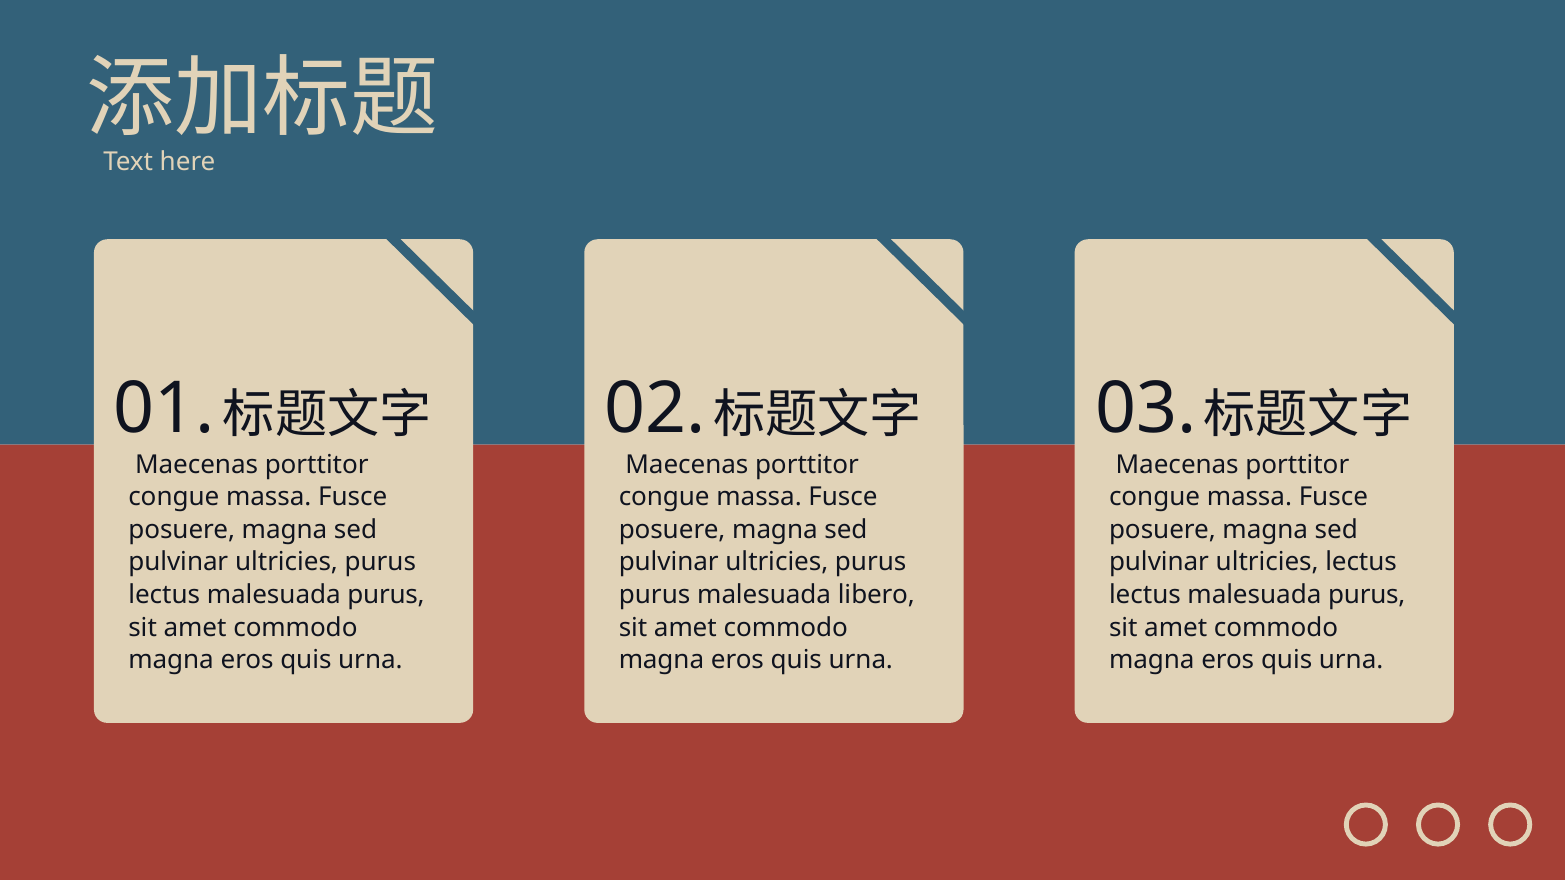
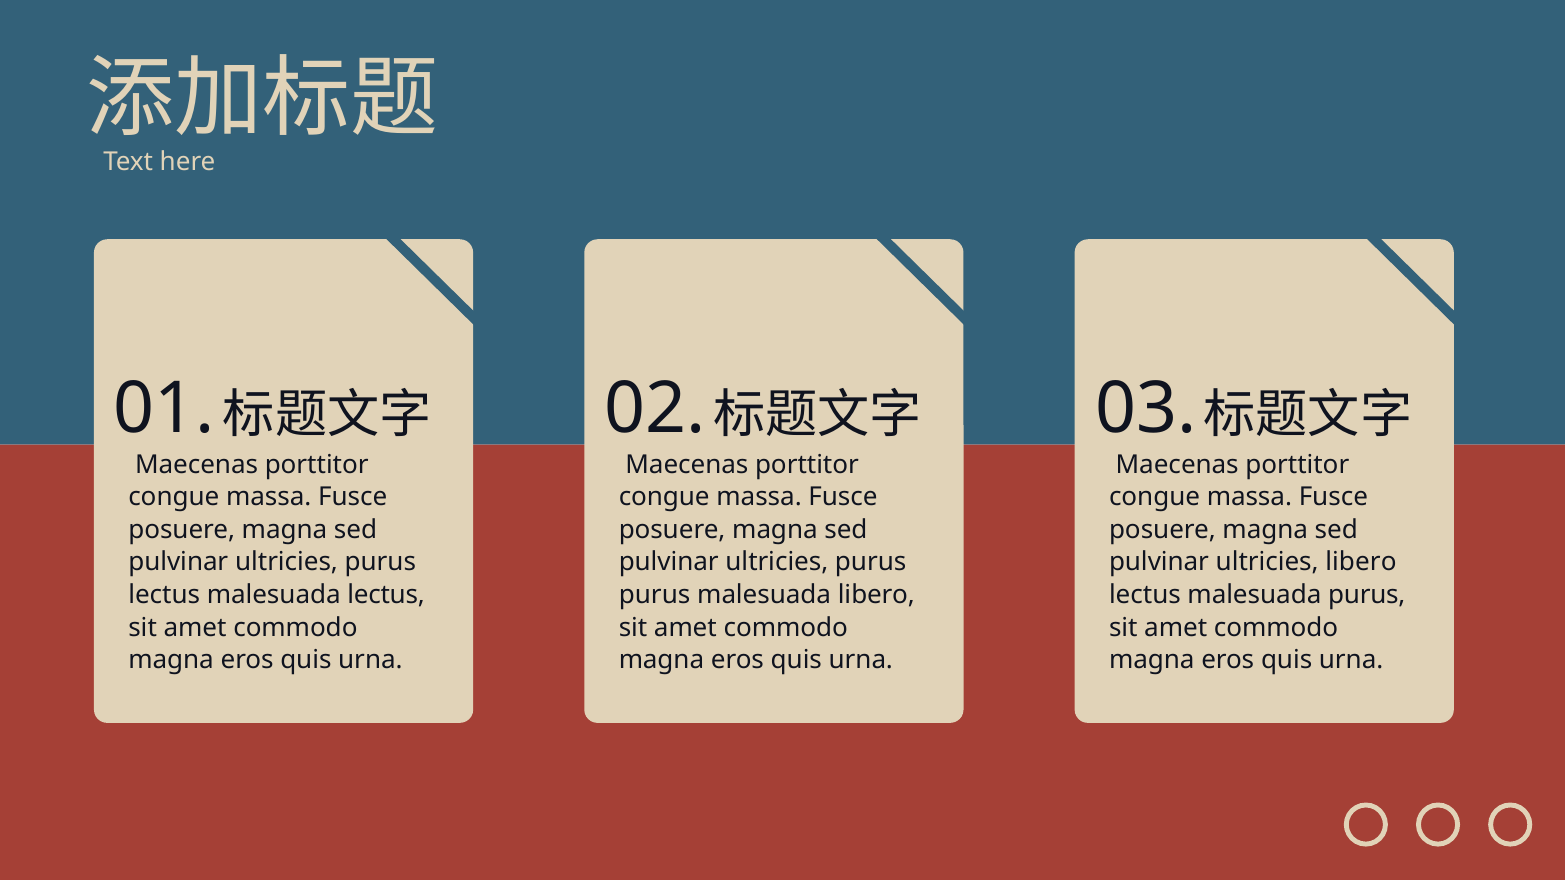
ultricies lectus: lectus -> libero
purus at (386, 595): purus -> lectus
